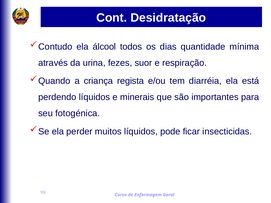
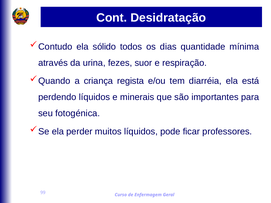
álcool: álcool -> sólido
insecticidas: insecticidas -> professores
